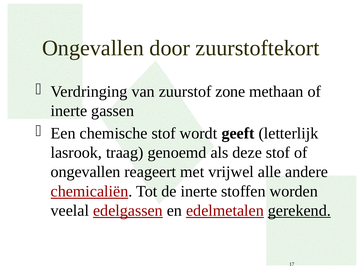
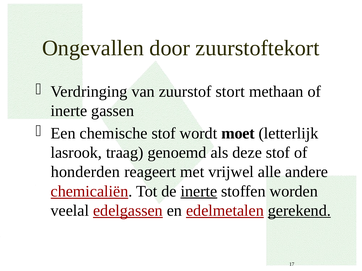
zone: zone -> stort
geeft: geeft -> moet
ongevallen at (86, 172): ongevallen -> honderden
inerte at (199, 192) underline: none -> present
